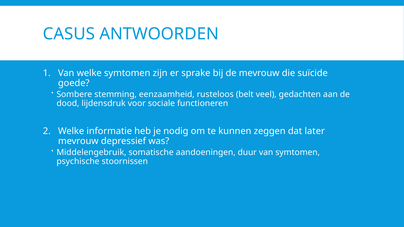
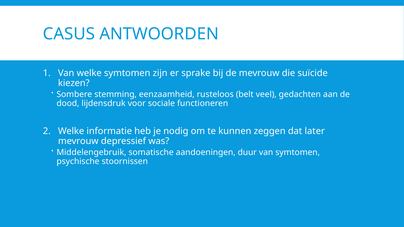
goede: goede -> kiezen
